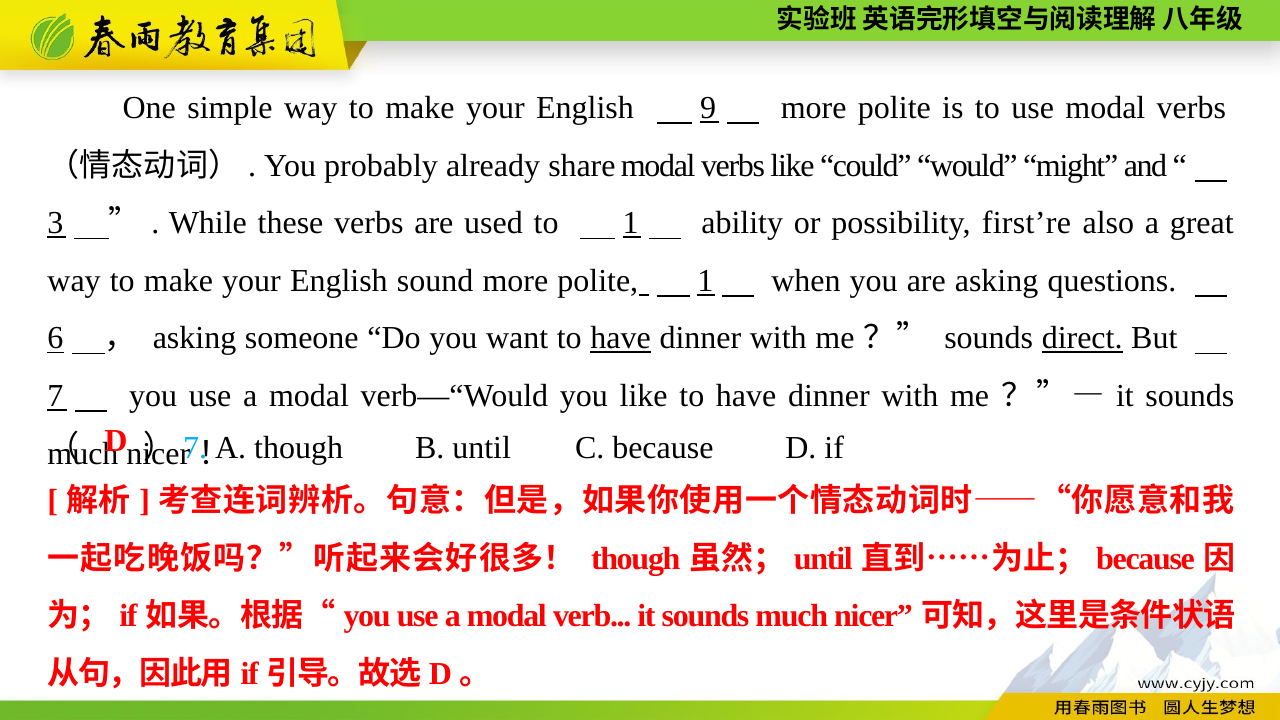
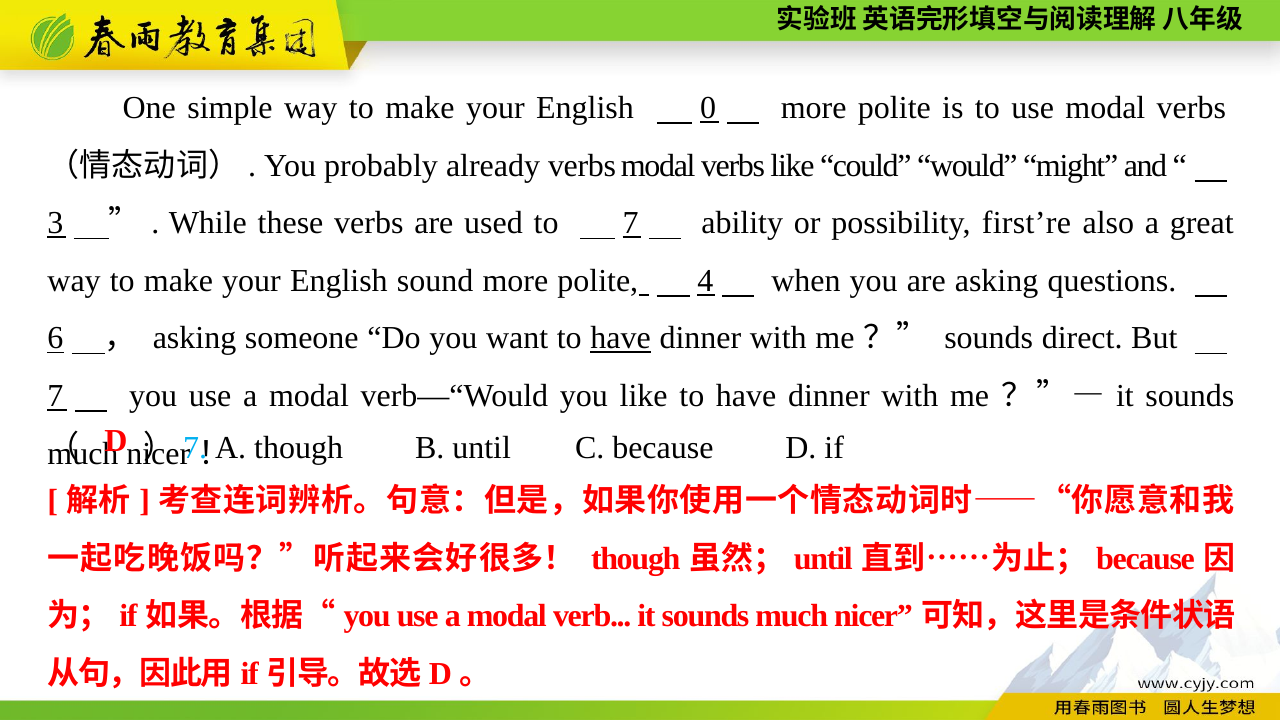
9: 9 -> 0
already share: share -> verbs
to 1: 1 -> 7
polite 1: 1 -> 4
direct underline: present -> none
